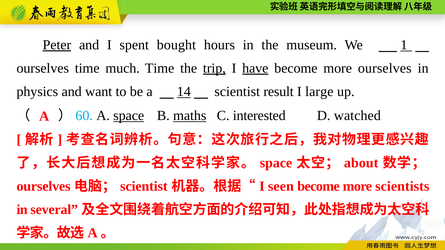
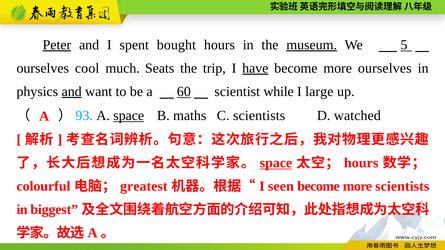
museum underline: none -> present
1: 1 -> 5
ourselves time: time -> cool
much Time: Time -> Seats
trip underline: present -> none
and at (72, 92) underline: none -> present
14: 14 -> 60
result: result -> while
60: 60 -> 93
maths underline: present -> none
C interested: interested -> scientists
space at (276, 163) underline: none -> present
about at (361, 163): about -> hours
ourselves at (44, 187): ourselves -> colourful
scientist at (144, 187): scientist -> greatest
several: several -> biggest
